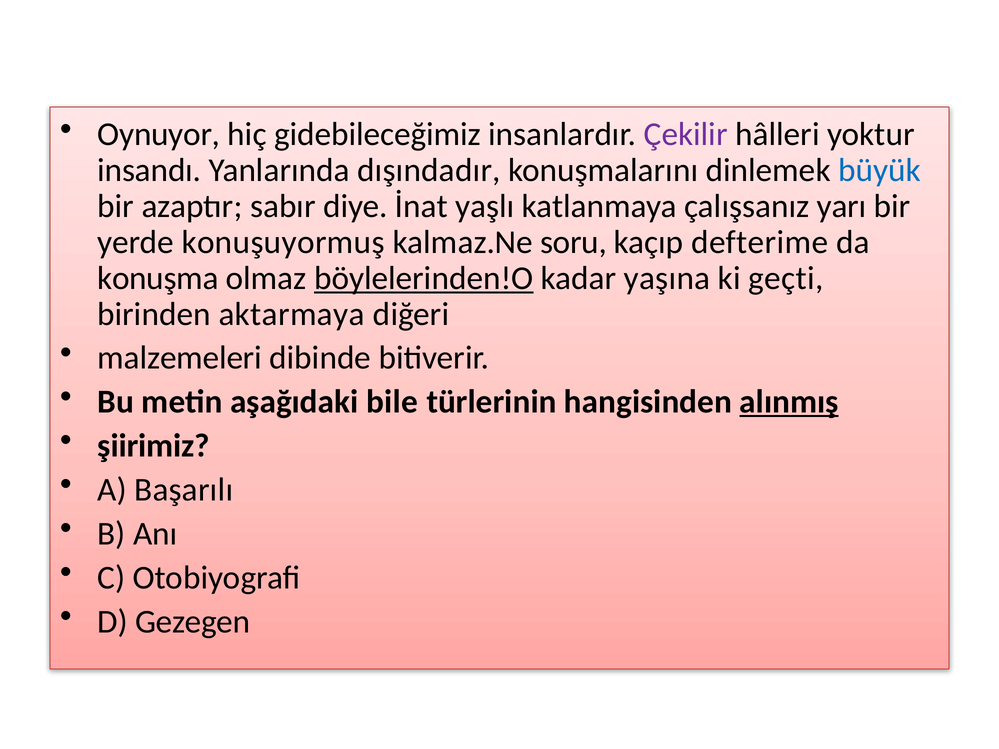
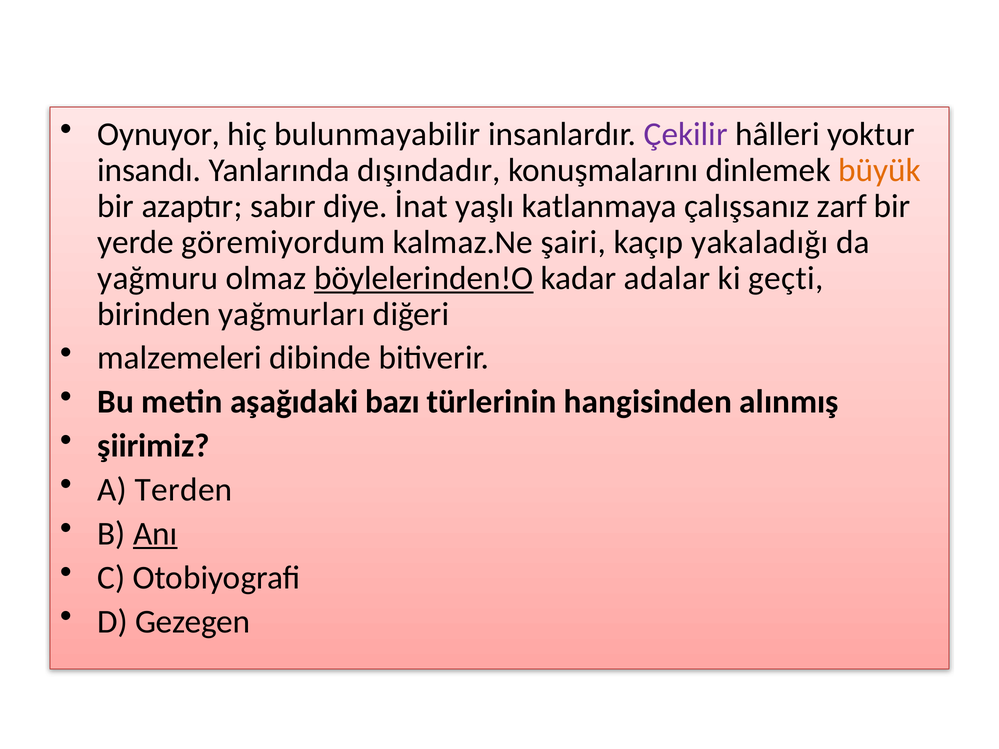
gidebileceğimiz: gidebileceğimiz -> bulunmayabilir
büyük colour: blue -> orange
yarı: yarı -> zarf
konuşuyormuş: konuşuyormuş -> göremiyordum
soru: soru -> şairi
defterime: defterime -> yakaladığı
konuşma: konuşma -> yağmuru
yaşına: yaşına -> adalar
aktarmaya: aktarmaya -> yağmurları
bile: bile -> bazı
alınmış underline: present -> none
Başarılı: Başarılı -> Terden
Anı underline: none -> present
